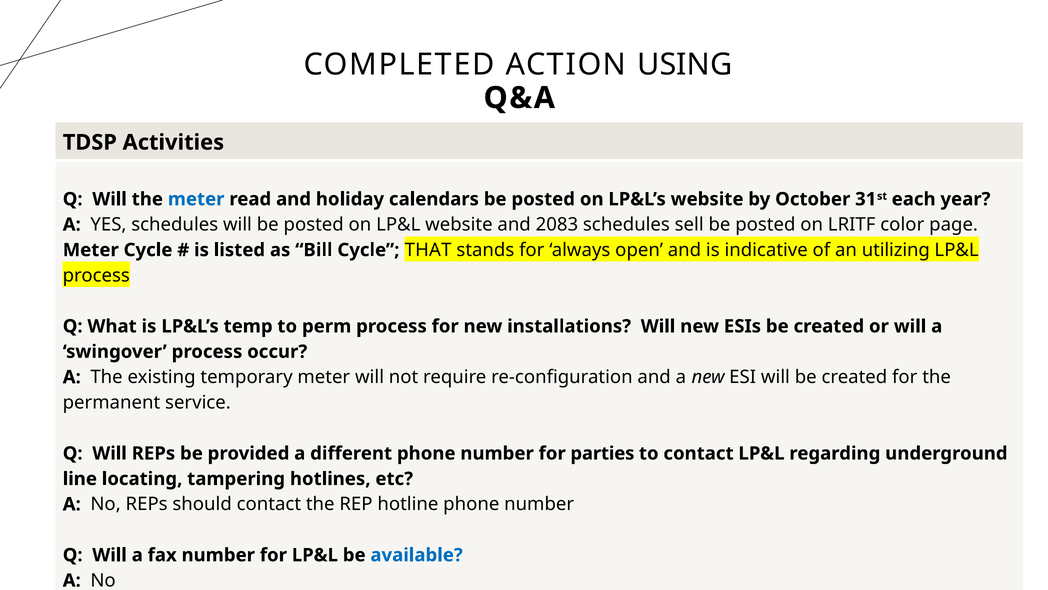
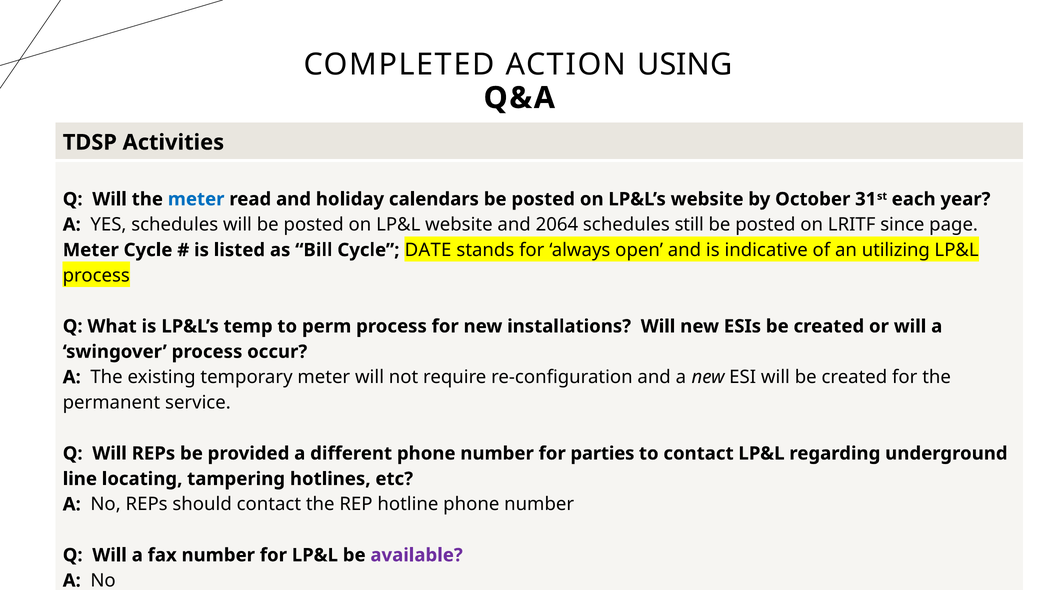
2083: 2083 -> 2064
sell: sell -> still
color: color -> since
THAT: THAT -> DATE
available colour: blue -> purple
